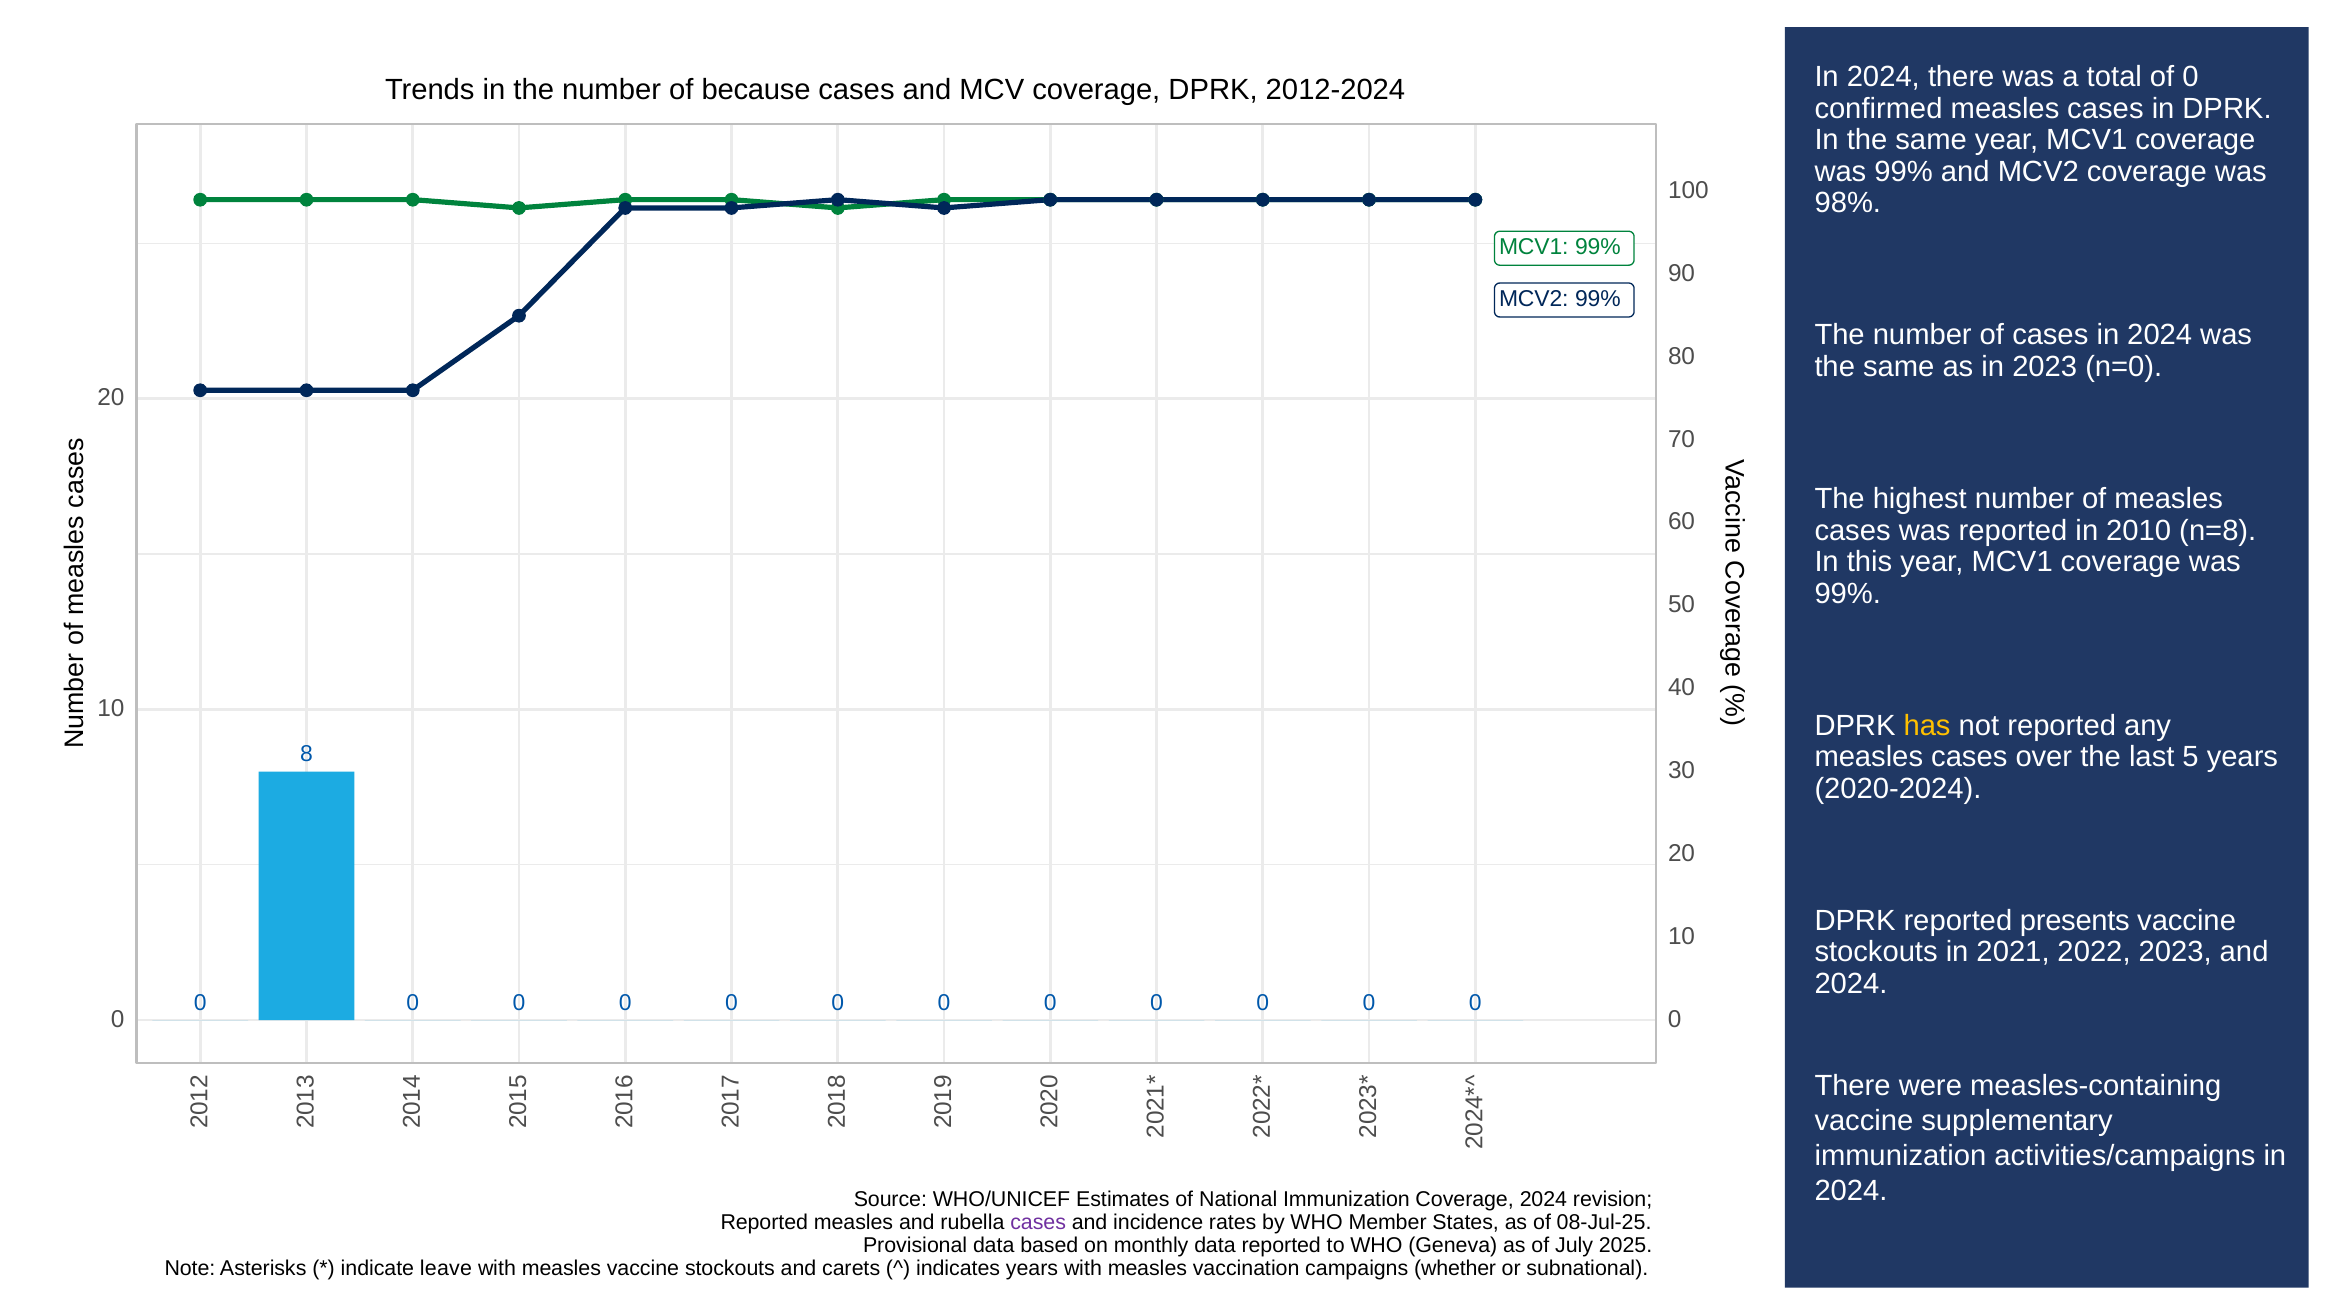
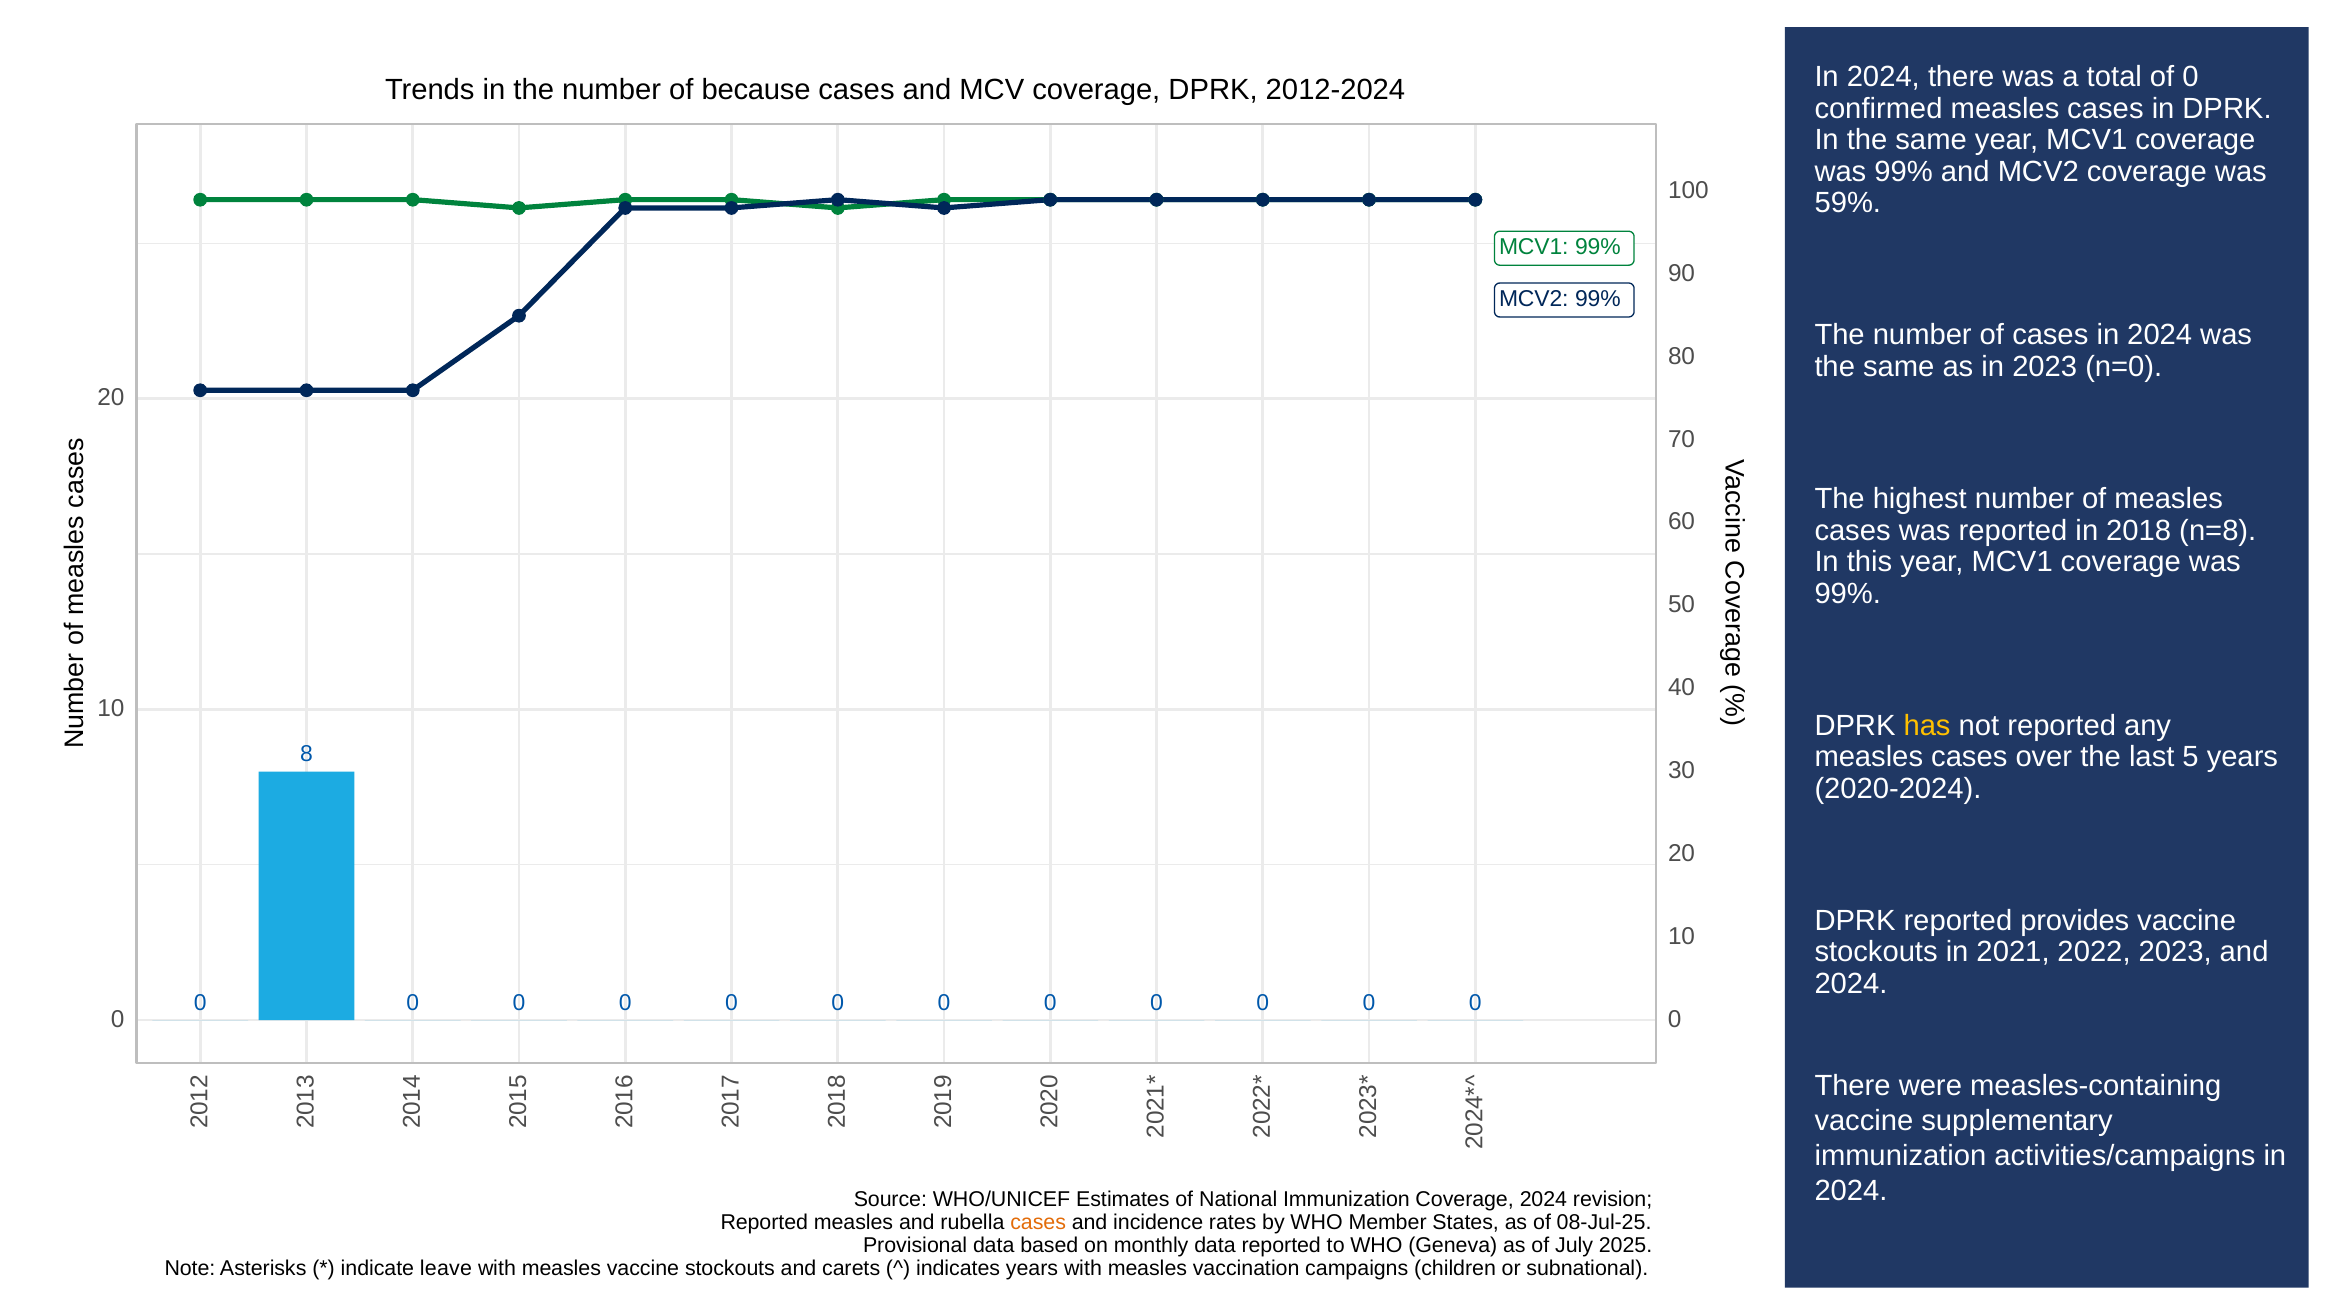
98%: 98% -> 59%
2010: 2010 -> 2018
presents: presents -> provides
cases at (1038, 1223) colour: purple -> orange
whether: whether -> children
